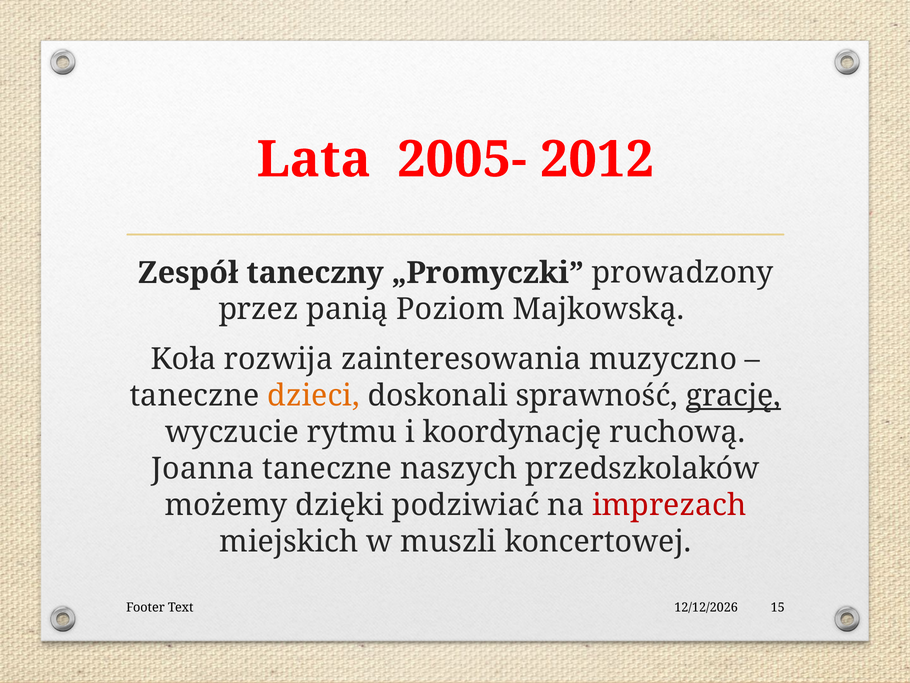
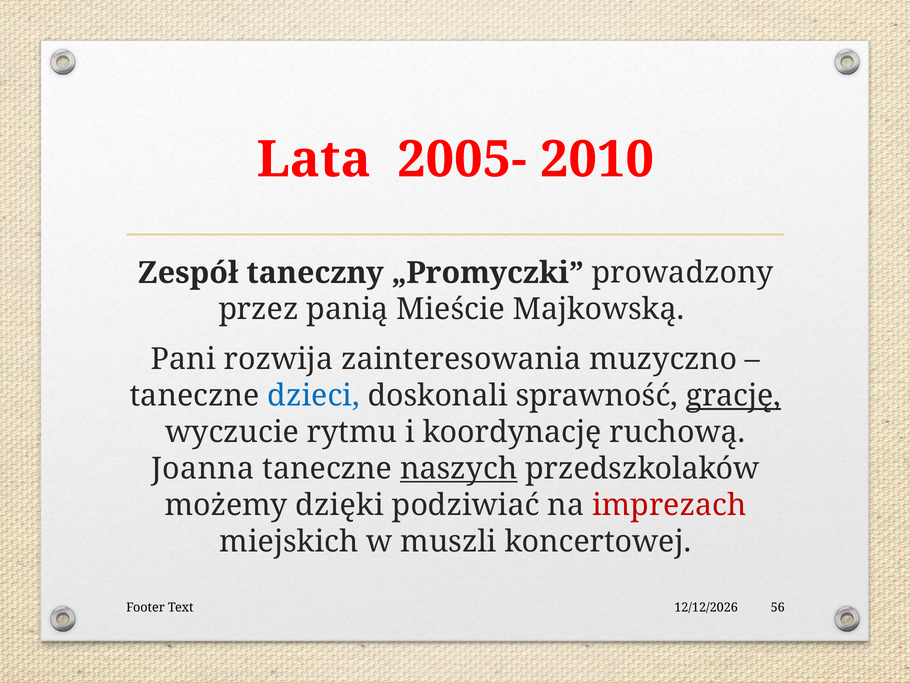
2012: 2012 -> 2010
Poziom: Poziom -> Mieście
Koła: Koła -> Pani
dzieci colour: orange -> blue
naszych underline: none -> present
15: 15 -> 56
